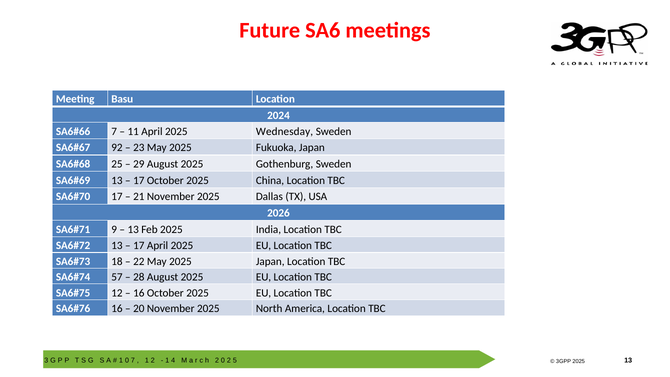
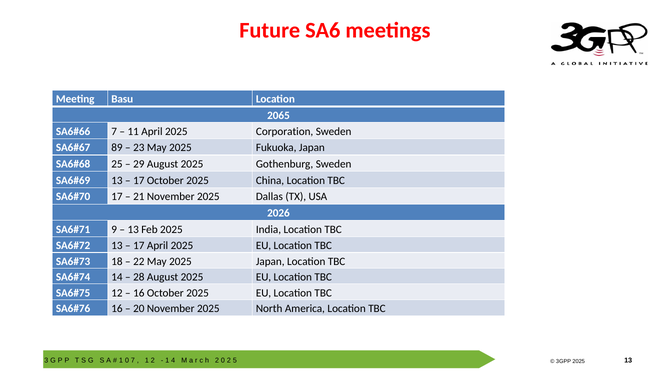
2024: 2024 -> 2065
Wednesday: Wednesday -> Corporation
92: 92 -> 89
57: 57 -> 14
